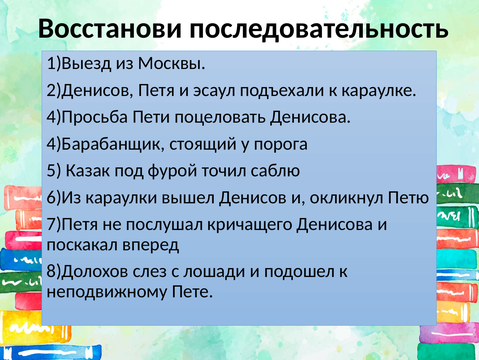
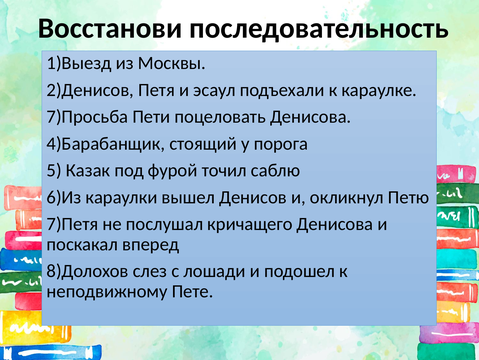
4)Просьба: 4)Просьба -> 7)Просьба
